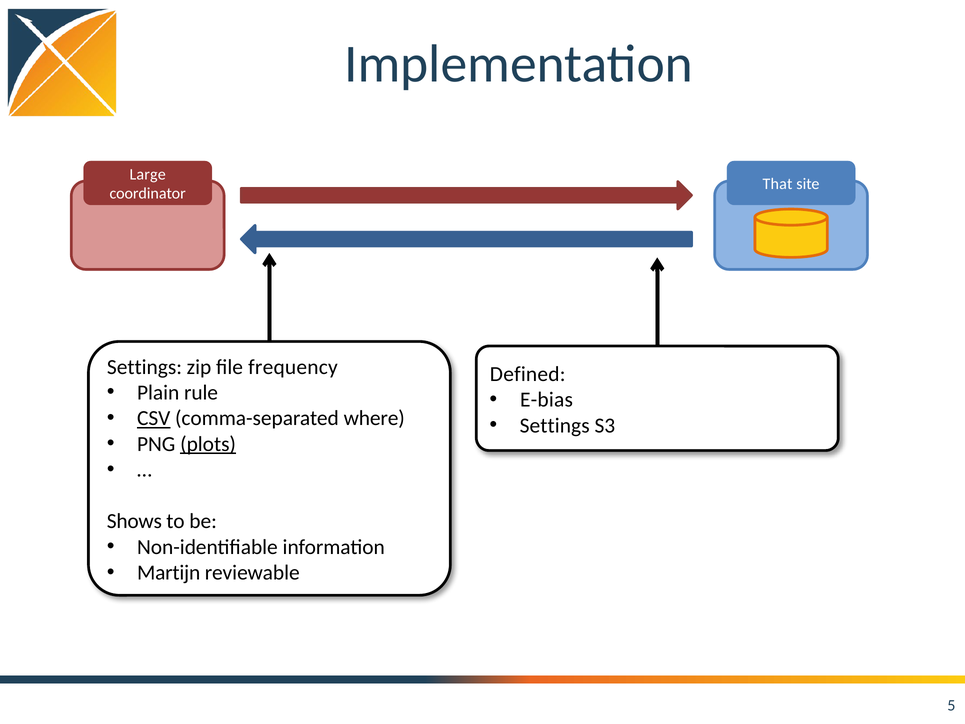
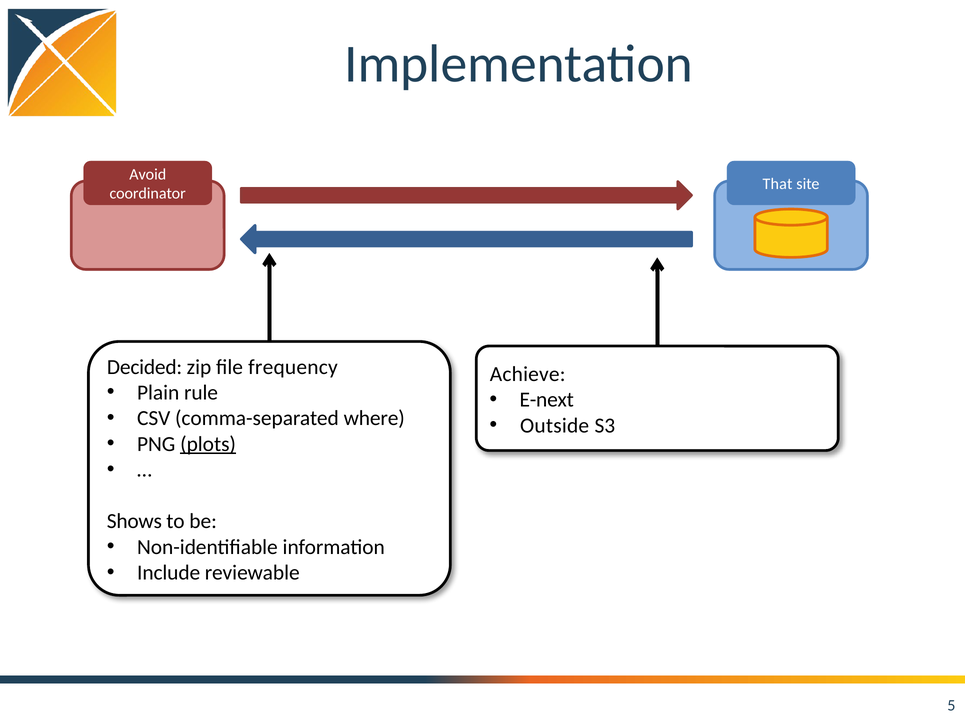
Large: Large -> Avoid
Settings at (144, 367): Settings -> Decided
Defined: Defined -> Achieve
E-bias: E-bias -> E-next
CSV underline: present -> none
Settings at (555, 425): Settings -> Outside
Martijn: Martijn -> Include
